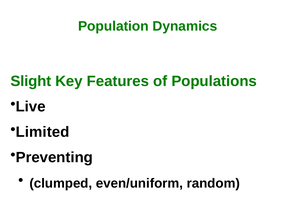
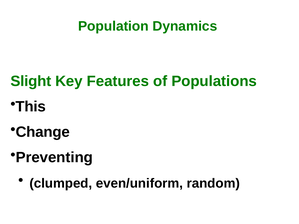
Live: Live -> This
Limited: Limited -> Change
